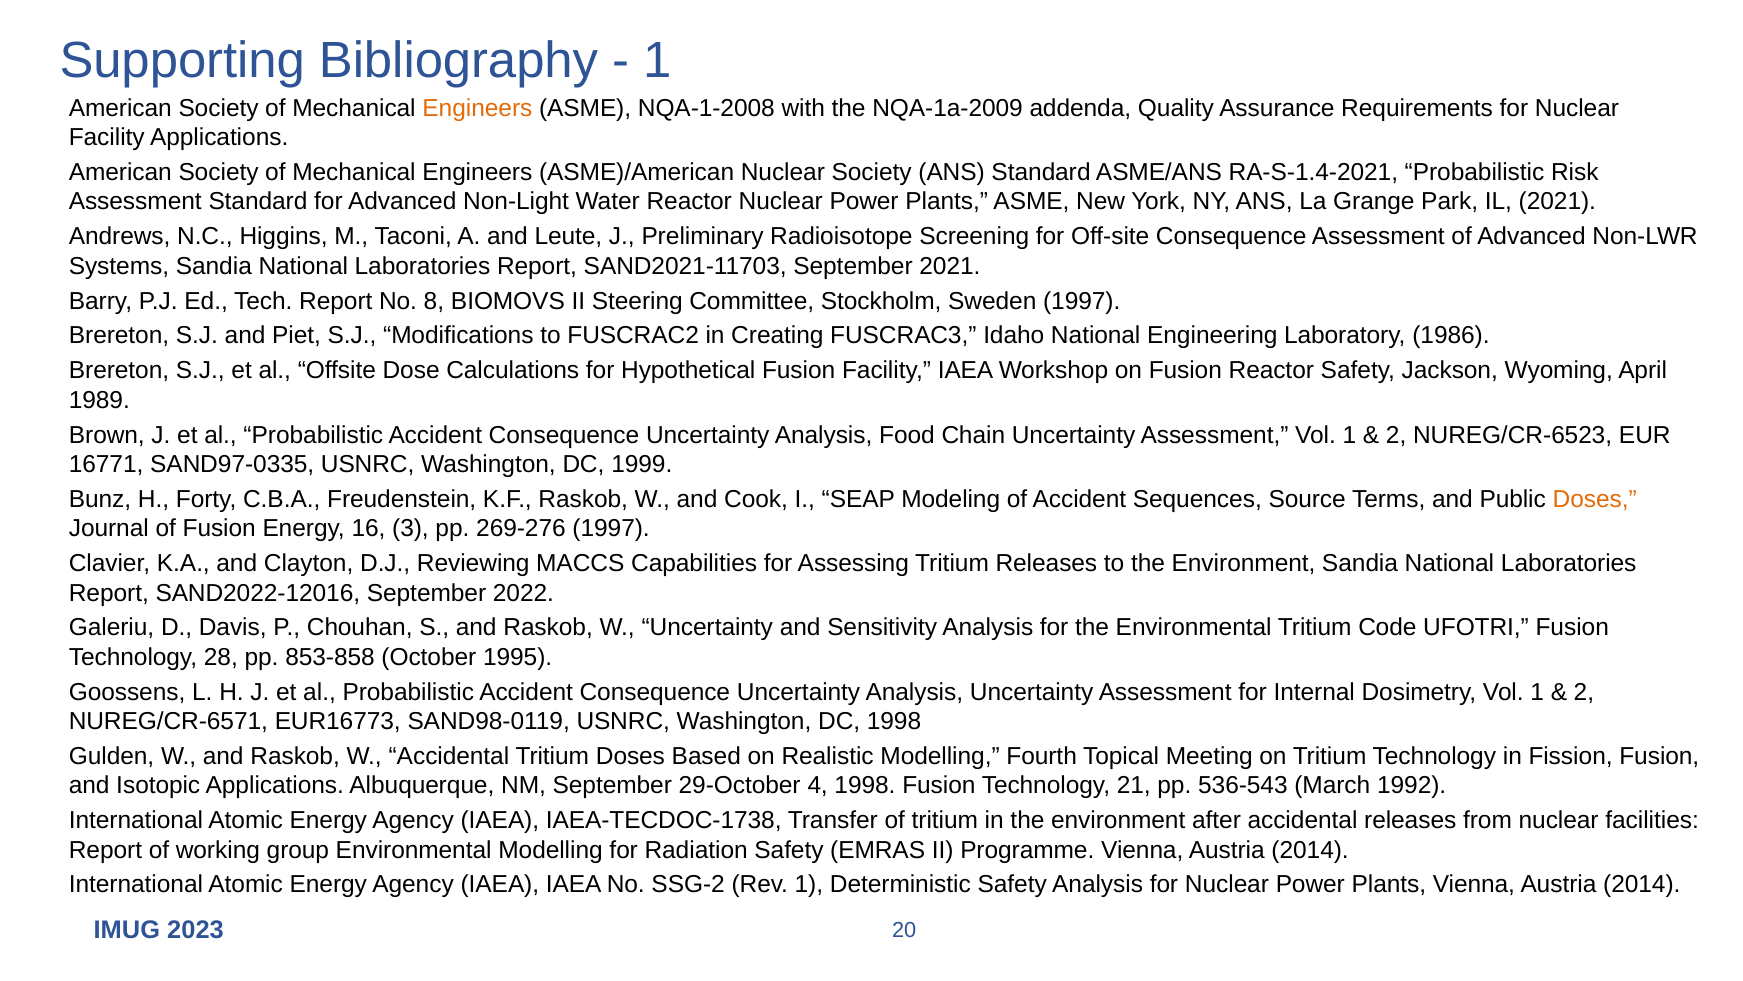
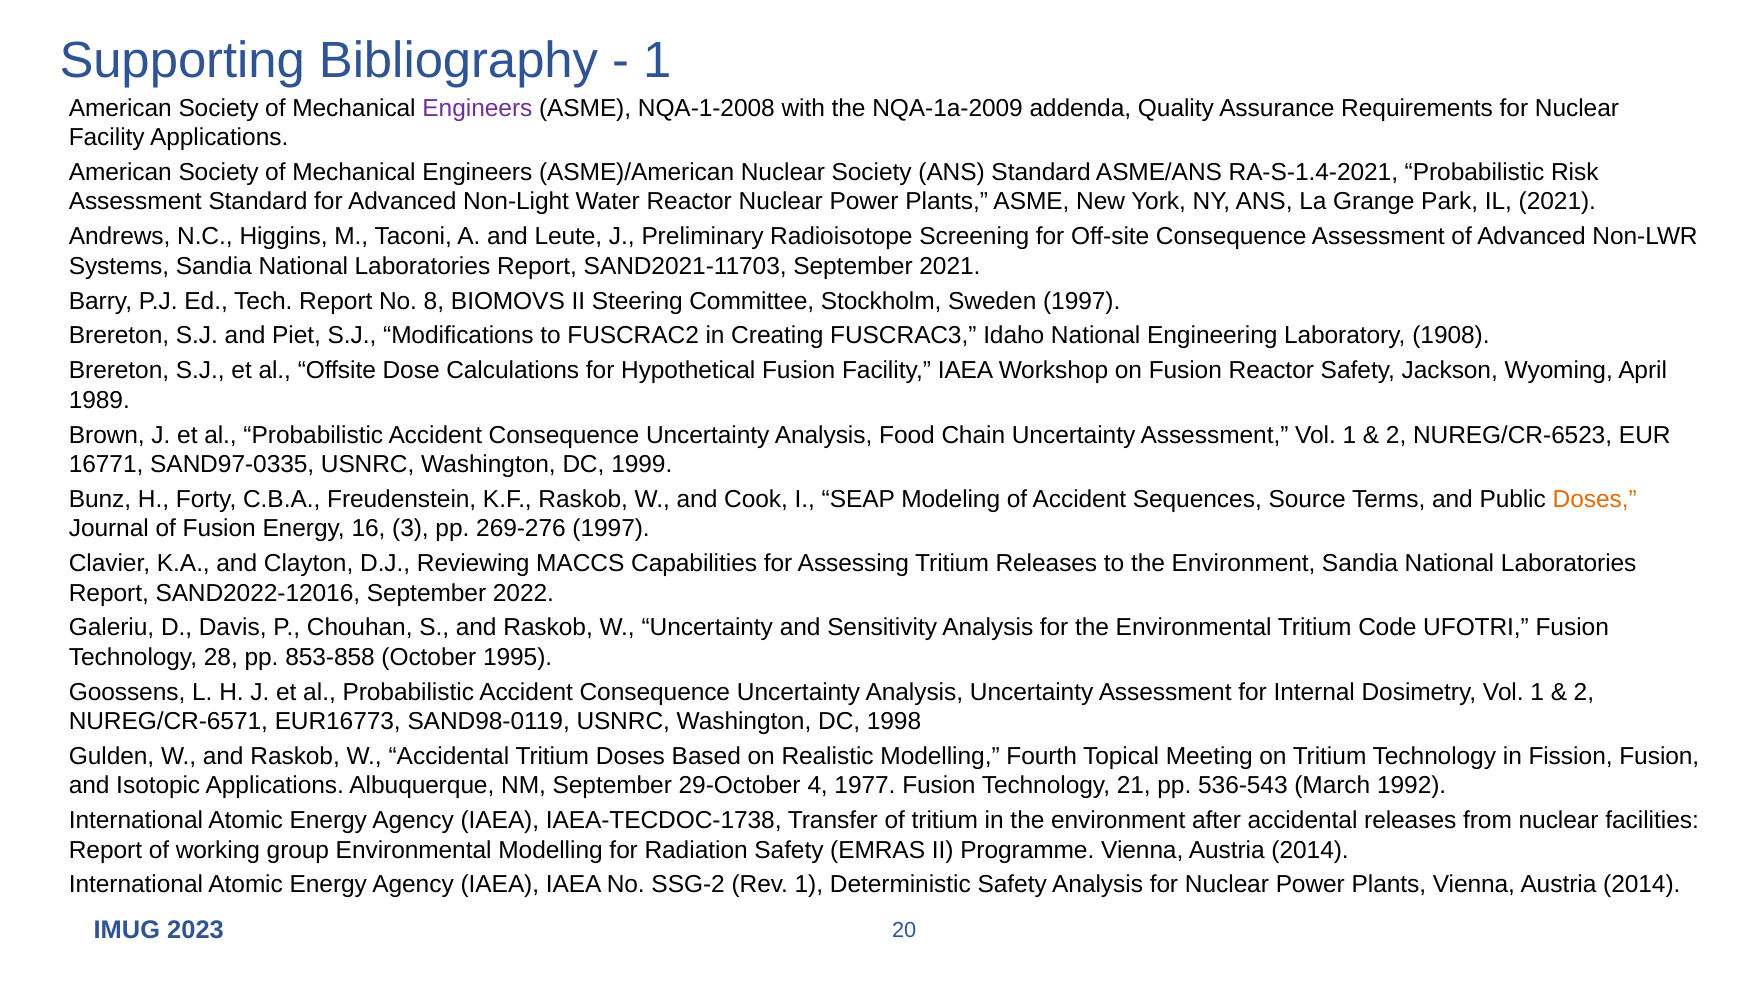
Engineers at (477, 108) colour: orange -> purple
1986: 1986 -> 1908
4 1998: 1998 -> 1977
